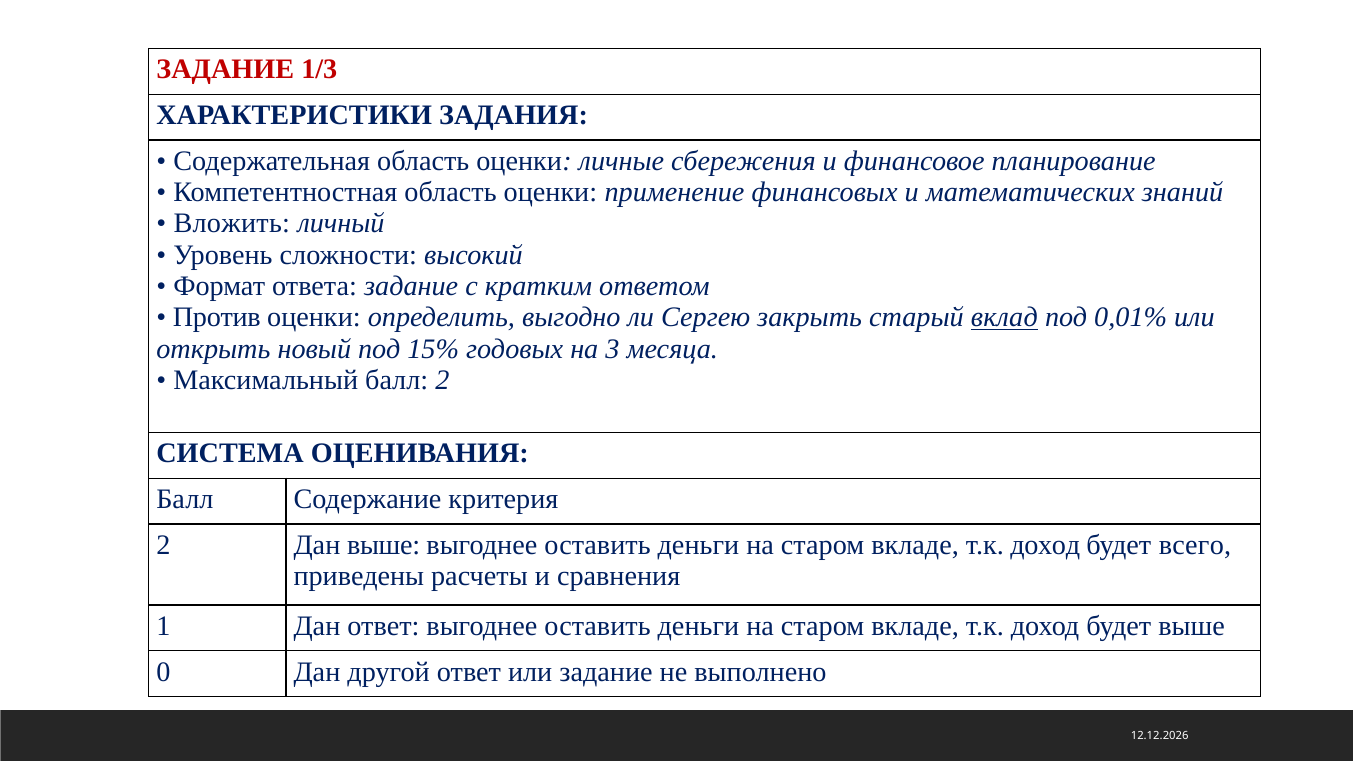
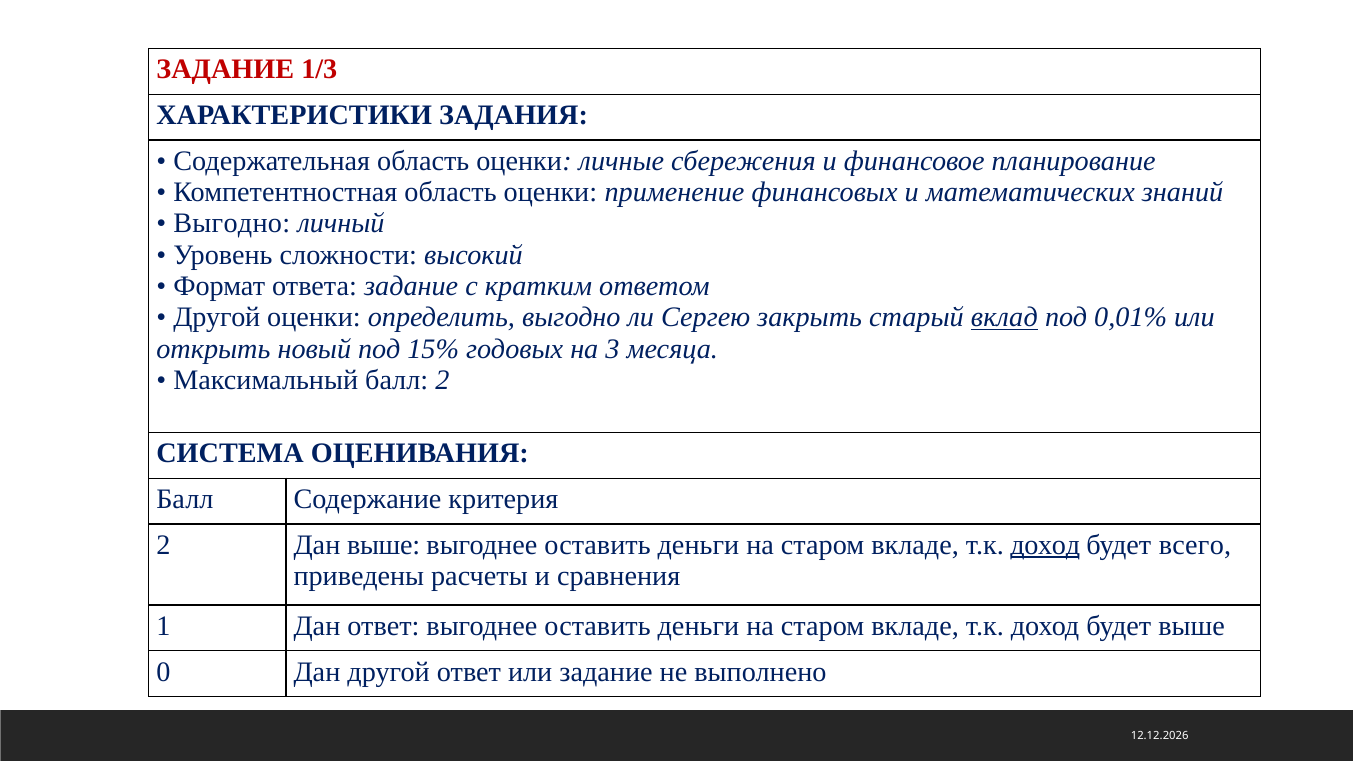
Вложить at (232, 224): Вложить -> Выгодно
Против at (217, 317): Против -> Другой
доход at (1045, 545) underline: none -> present
